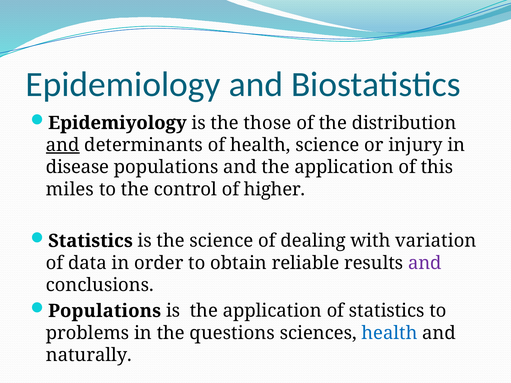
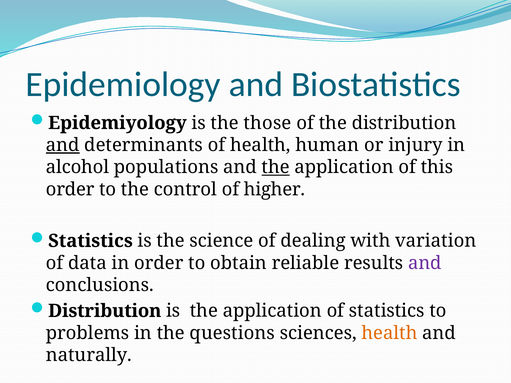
health science: science -> human
disease: disease -> alcohol
the at (276, 167) underline: none -> present
miles at (70, 189): miles -> order
Populations at (105, 311): Populations -> Distribution
health at (389, 333) colour: blue -> orange
